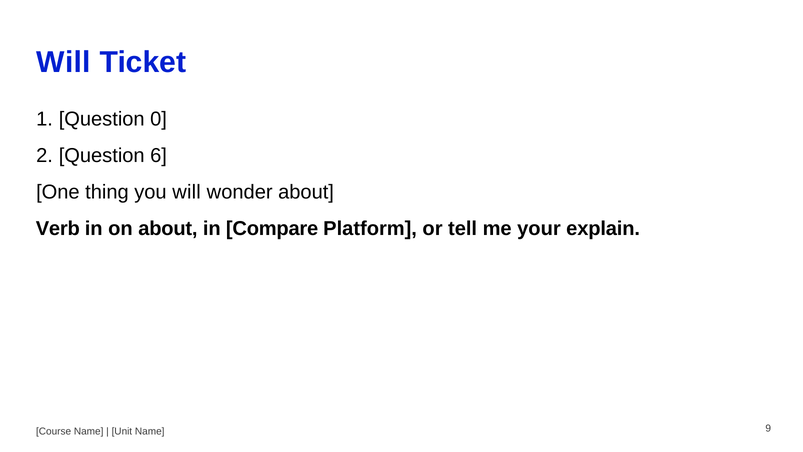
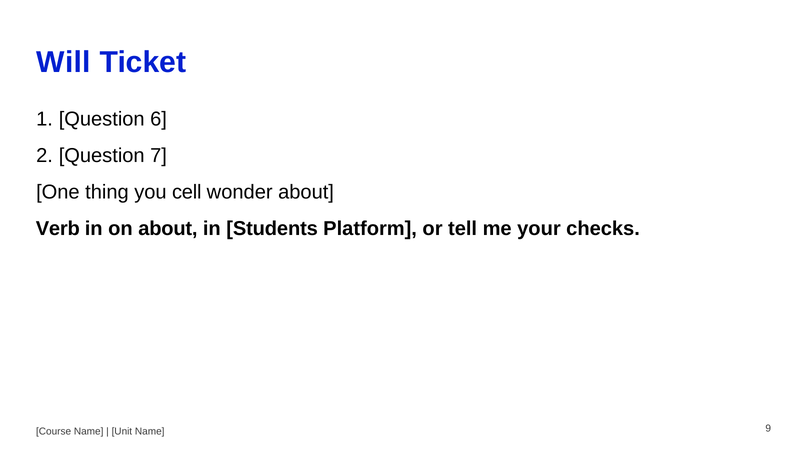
0: 0 -> 6
6: 6 -> 7
you will: will -> cell
Compare: Compare -> Students
explain: explain -> checks
